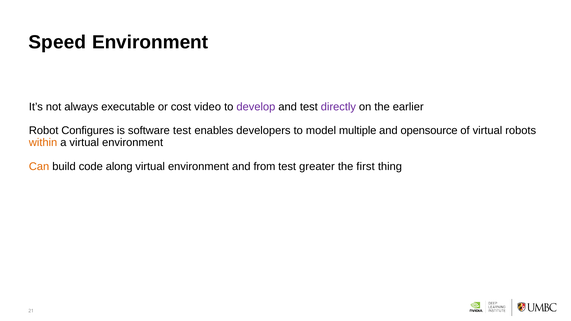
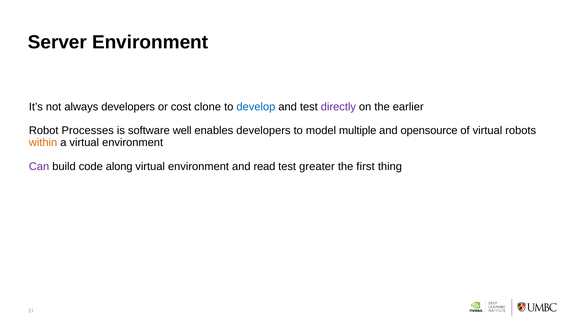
Speed: Speed -> Server
always executable: executable -> developers
video: video -> clone
develop colour: purple -> blue
Configures: Configures -> Processes
software test: test -> well
Can colour: orange -> purple
from: from -> read
